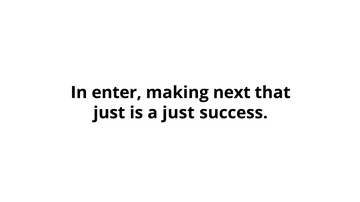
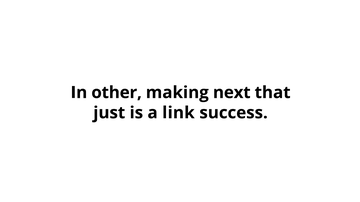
enter: enter -> other
a just: just -> link
